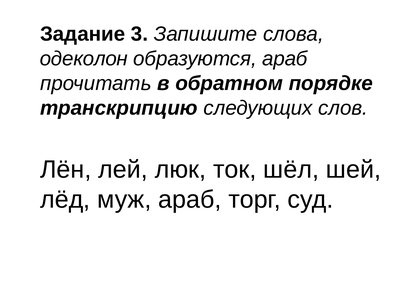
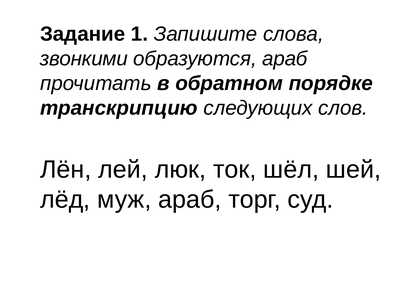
3: 3 -> 1
одеколон: одеколон -> звонкими
